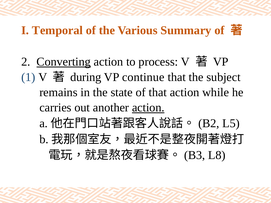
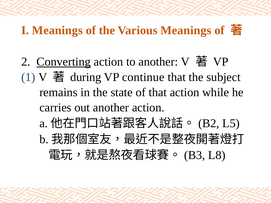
I Temporal: Temporal -> Meanings
Various Summary: Summary -> Meanings
to process: process -> another
action at (148, 108) underline: present -> none
